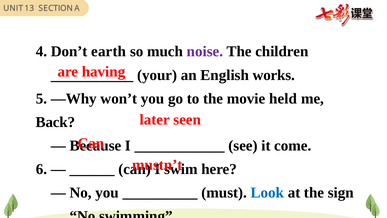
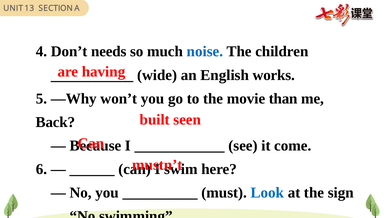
earth: earth -> needs
noise colour: purple -> blue
your: your -> wide
held: held -> than
later: later -> built
